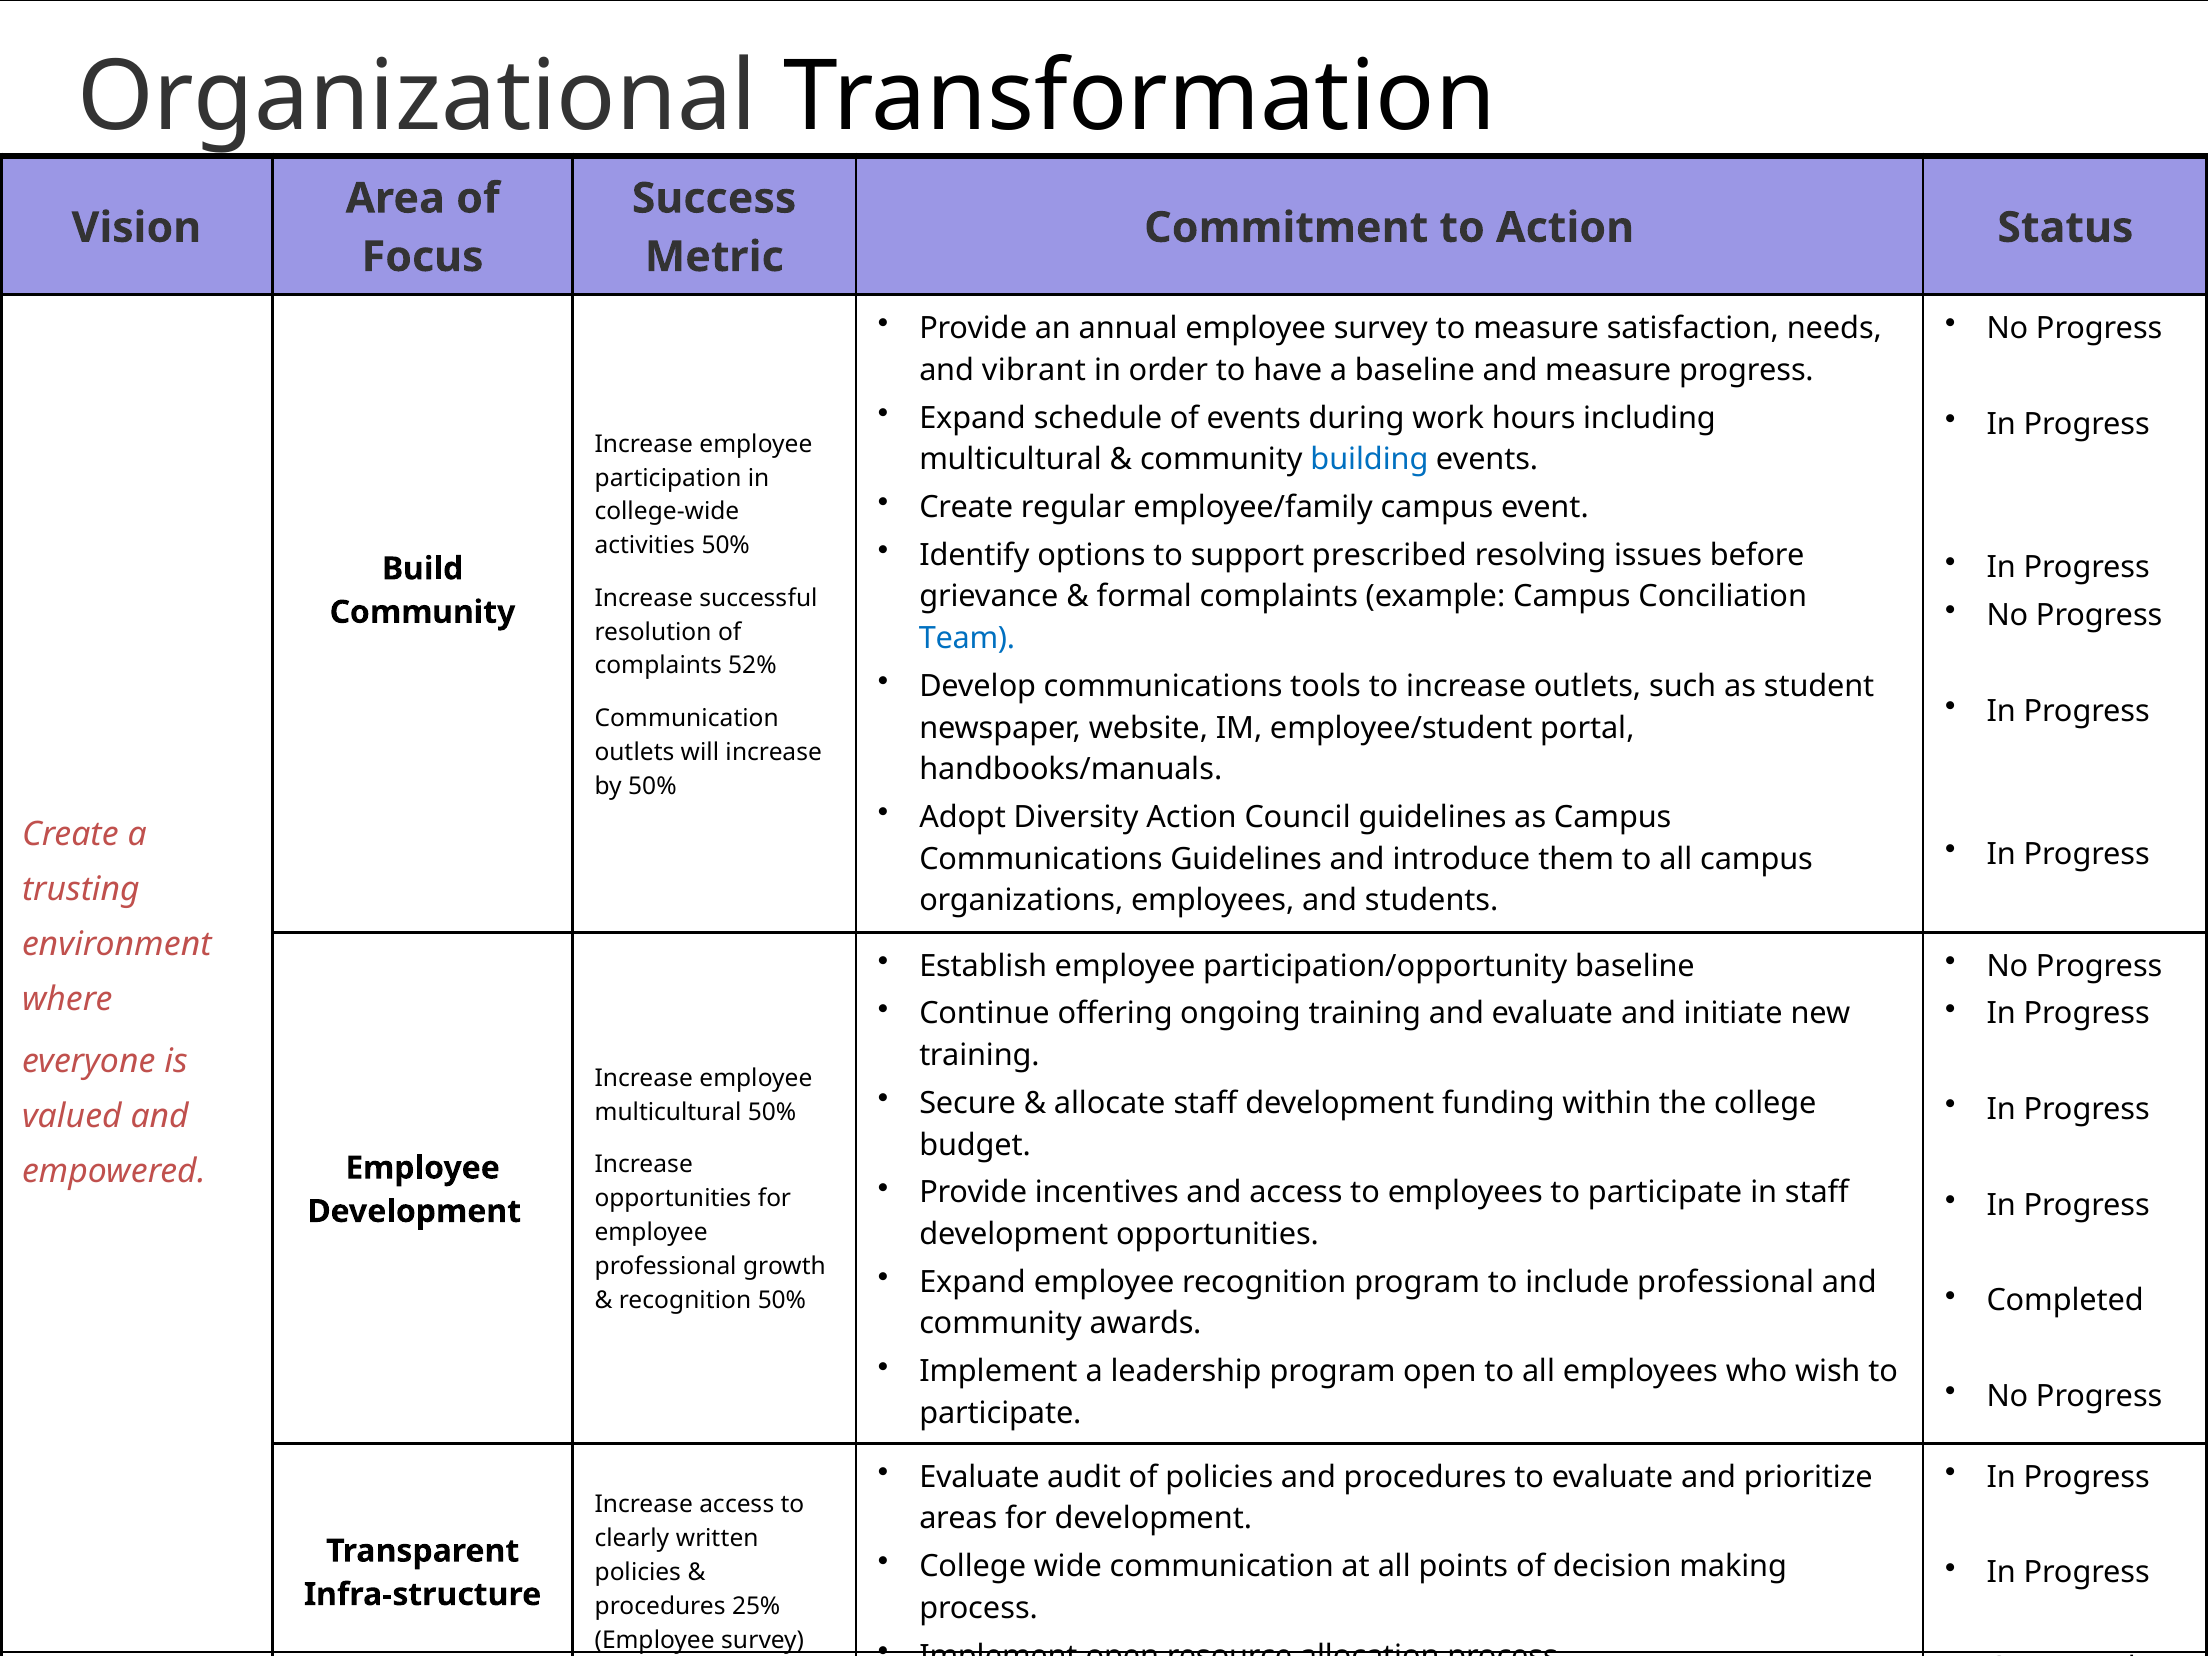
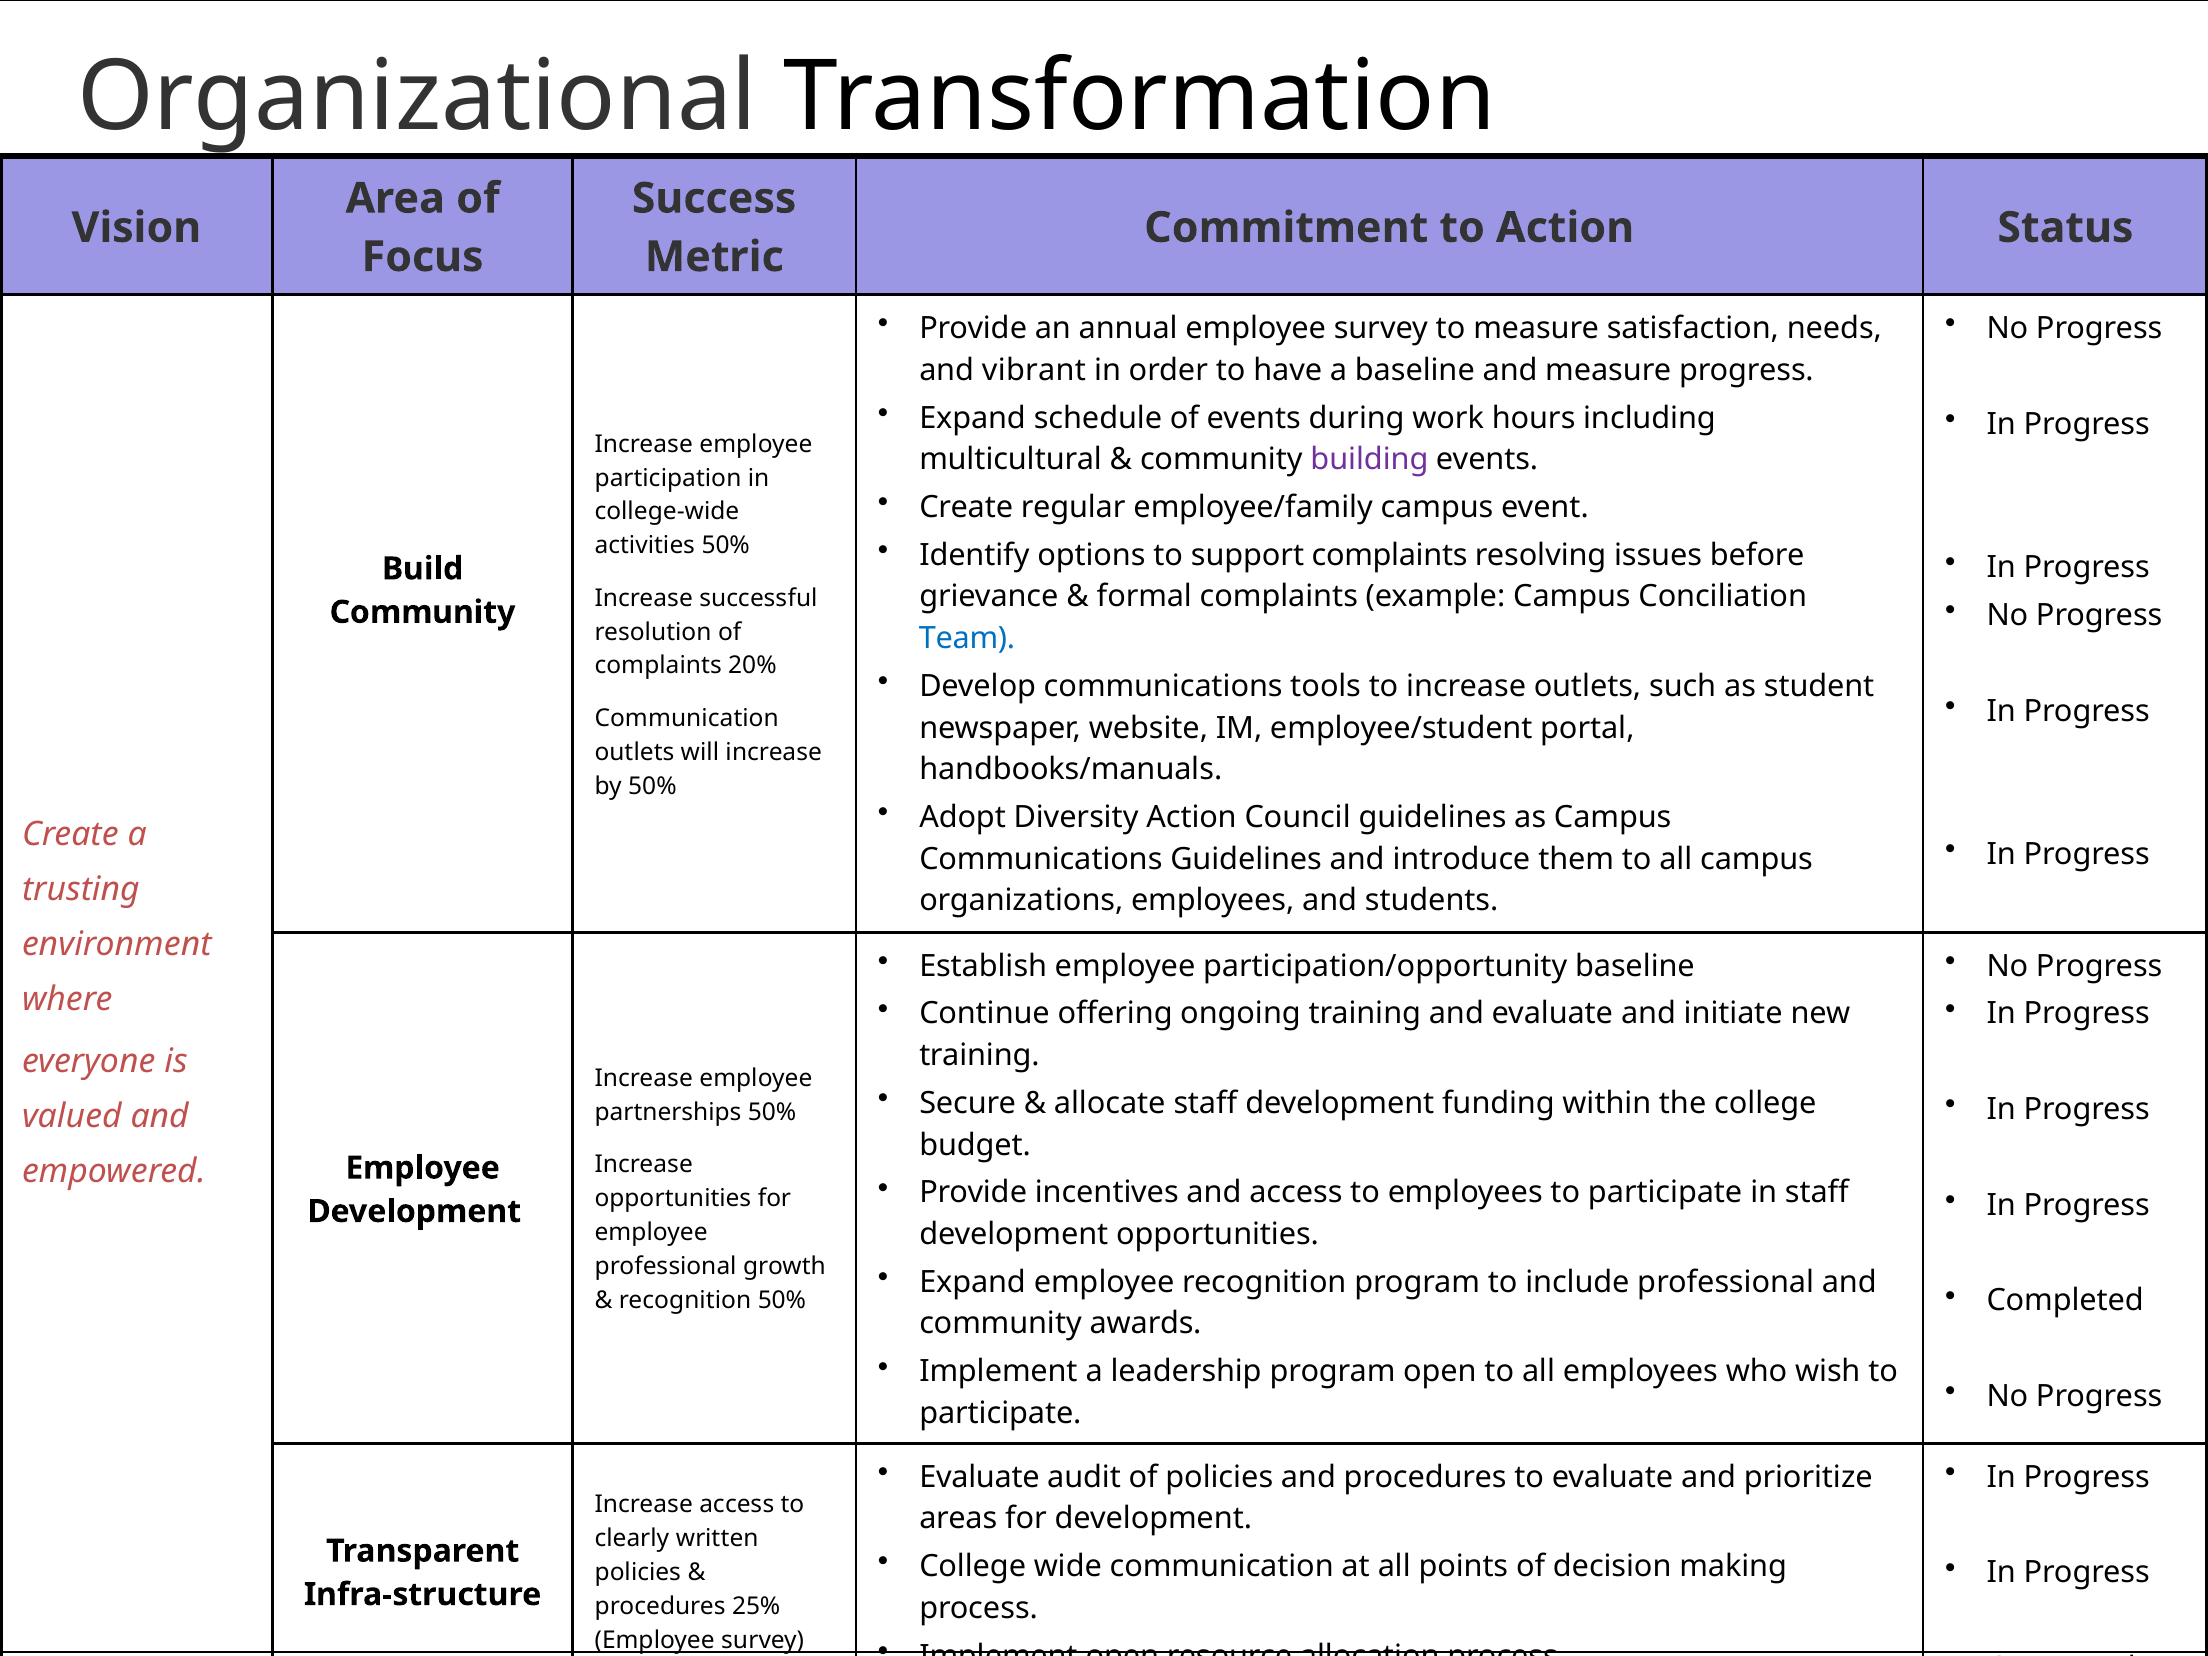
building colour: blue -> purple
support prescribed: prescribed -> complaints
52%: 52% -> 20%
multicultural at (668, 1112): multicultural -> partnerships
